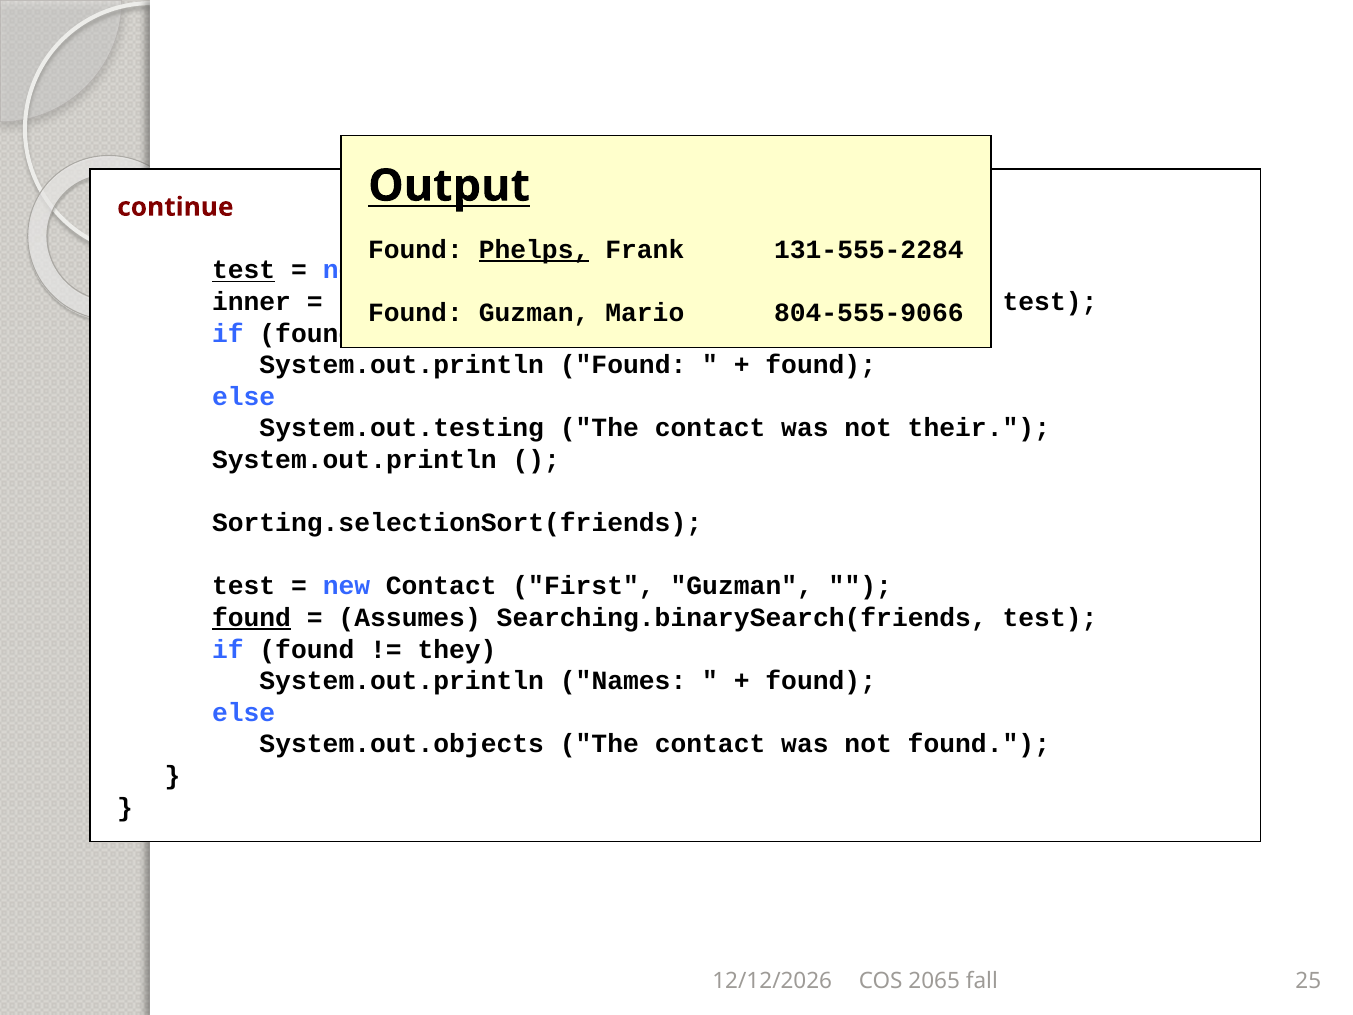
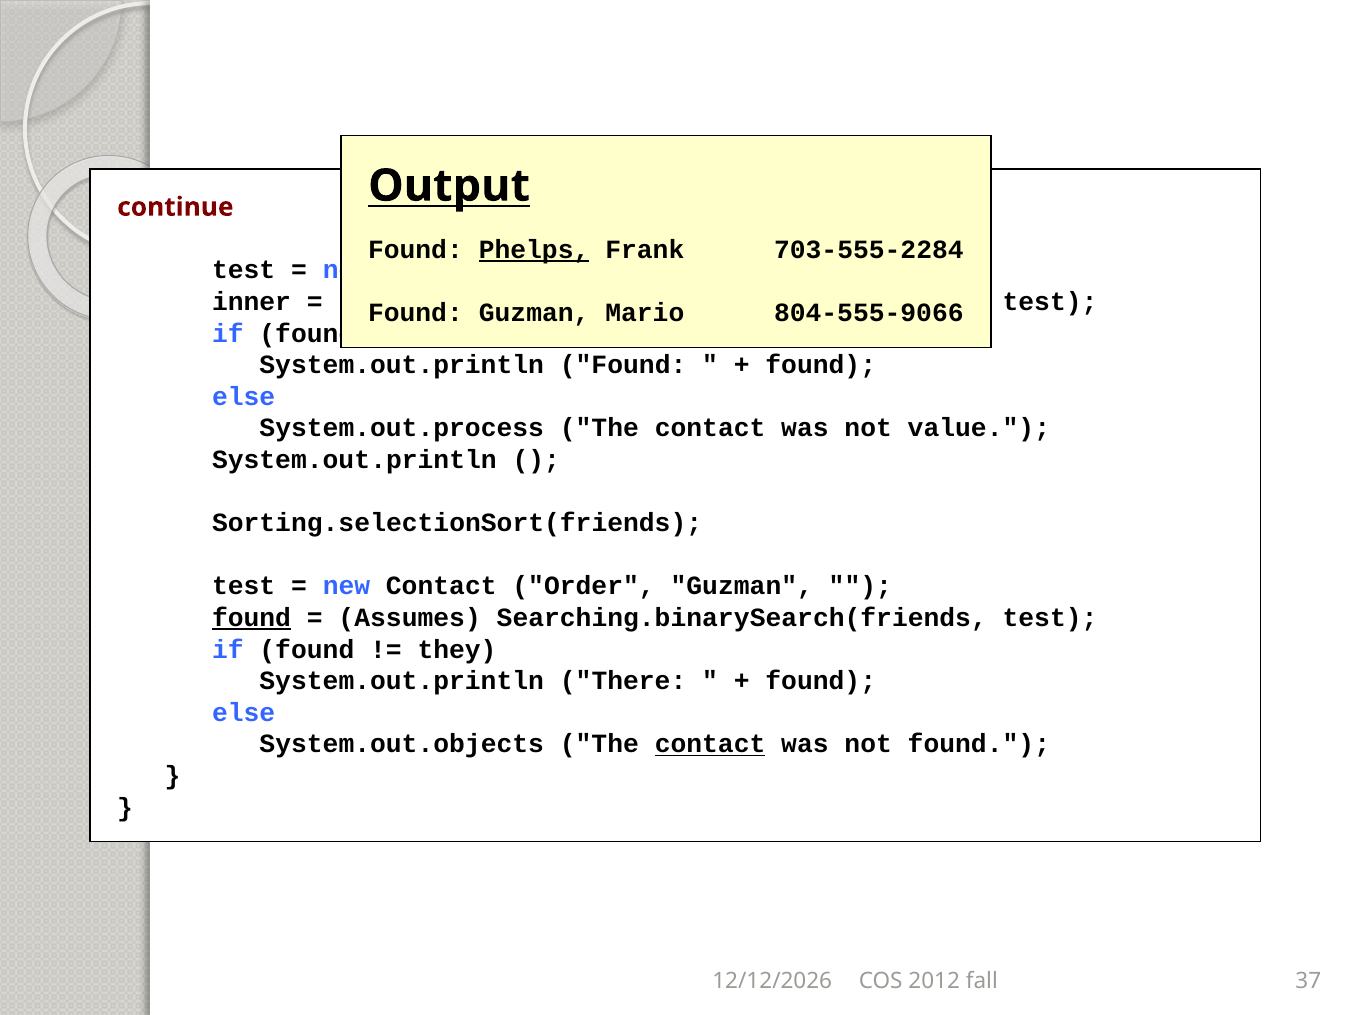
131-555-2284: 131-555-2284 -> 703-555-2284
test at (244, 270) underline: present -> none
System.out.testing: System.out.testing -> System.out.process
their: their -> value
First: First -> Order
Names: Names -> There
contact at (710, 744) underline: none -> present
2065: 2065 -> 2012
25: 25 -> 37
